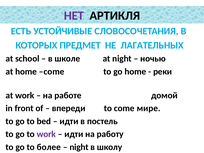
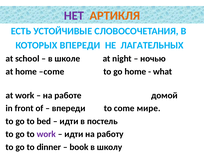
АРТИКЛЯ colour: black -> orange
КОТОРЫХ ПРЕДМЕТ: ПРЕДМЕТ -> ВПЕРЕДИ
реки: реки -> what
более: более -> dinner
night at (79, 147): night -> book
